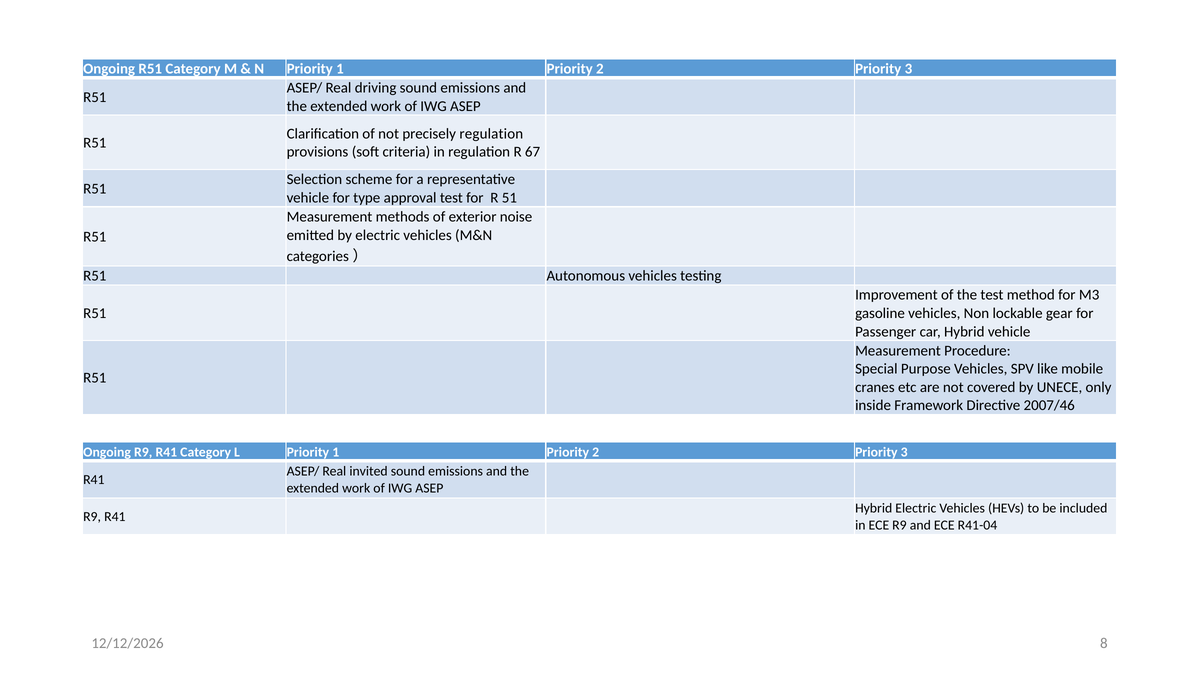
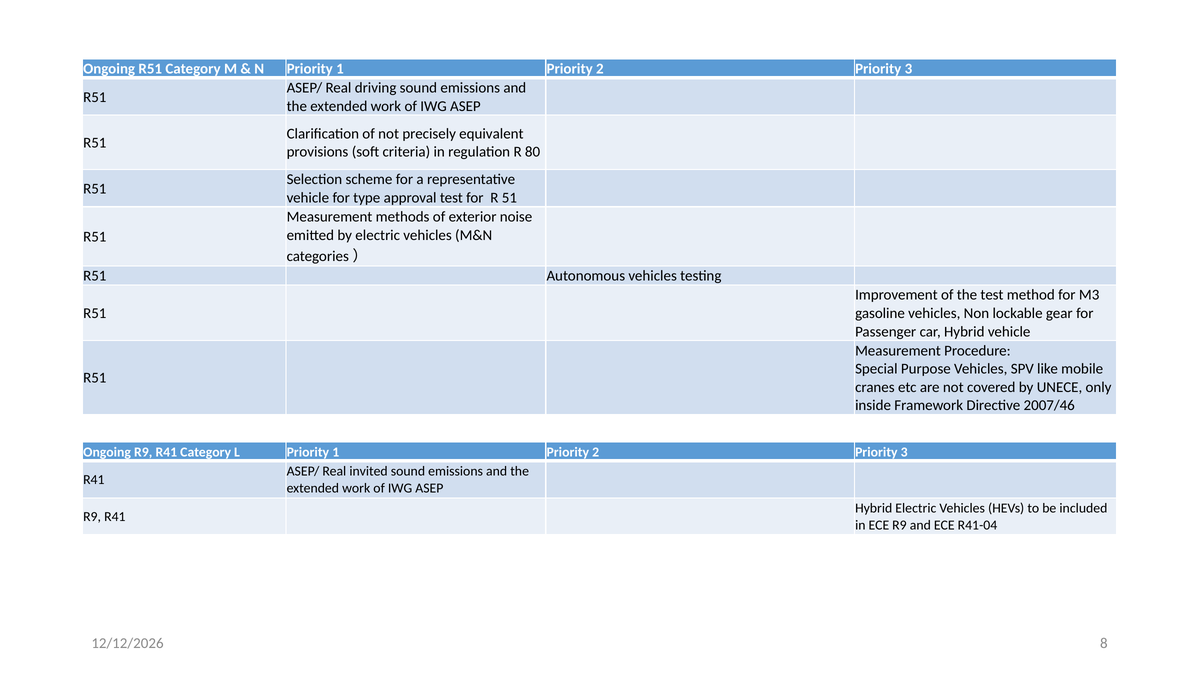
precisely regulation: regulation -> equivalent
67: 67 -> 80
